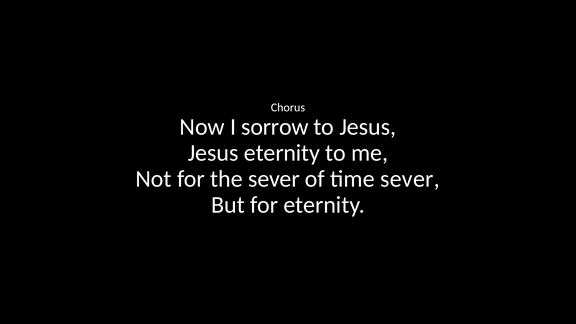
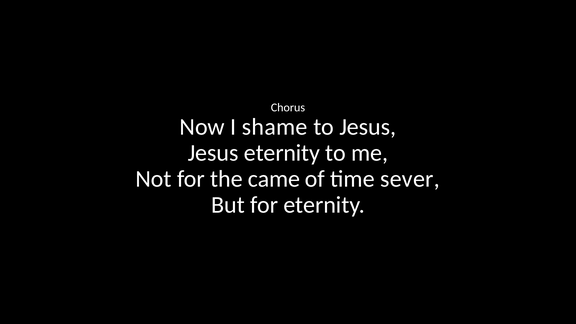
sorrow: sorrow -> shame
the sever: sever -> came
